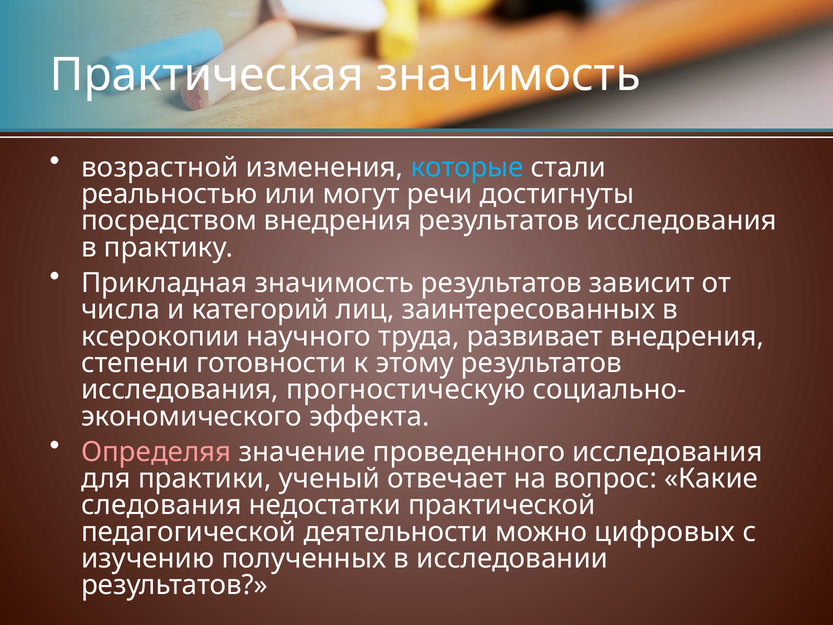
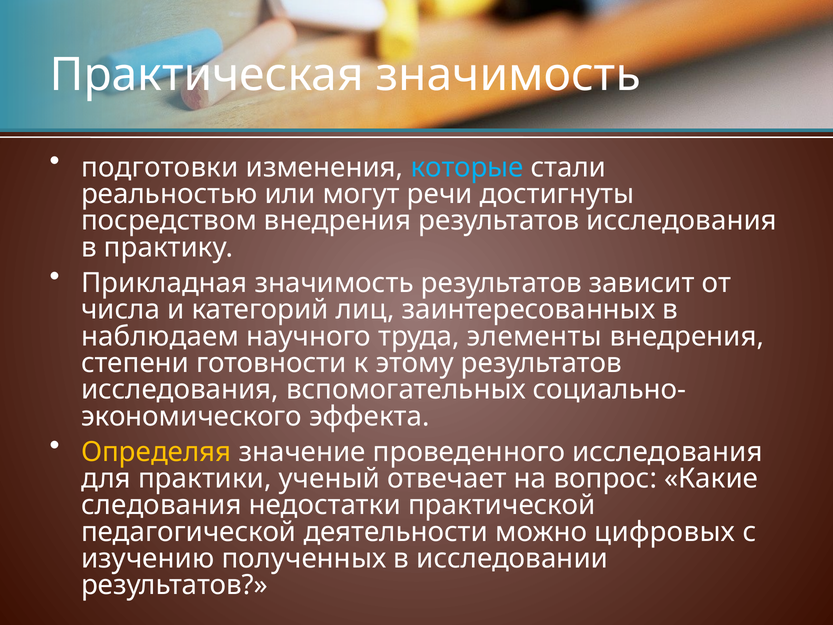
возрастной: возрастной -> подготовки
ксерокопии: ксерокопии -> наблюдаем
развивает: развивает -> элементы
прогностическую: прогностическую -> вспомогательных
Определяя colour: pink -> yellow
